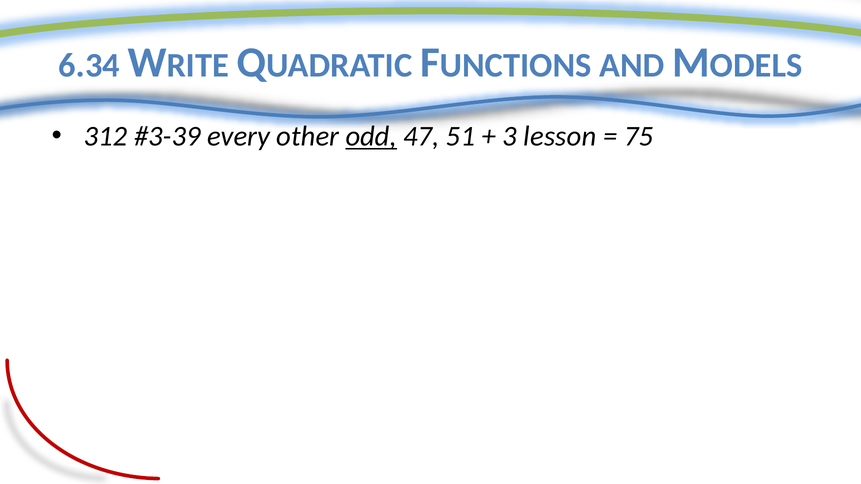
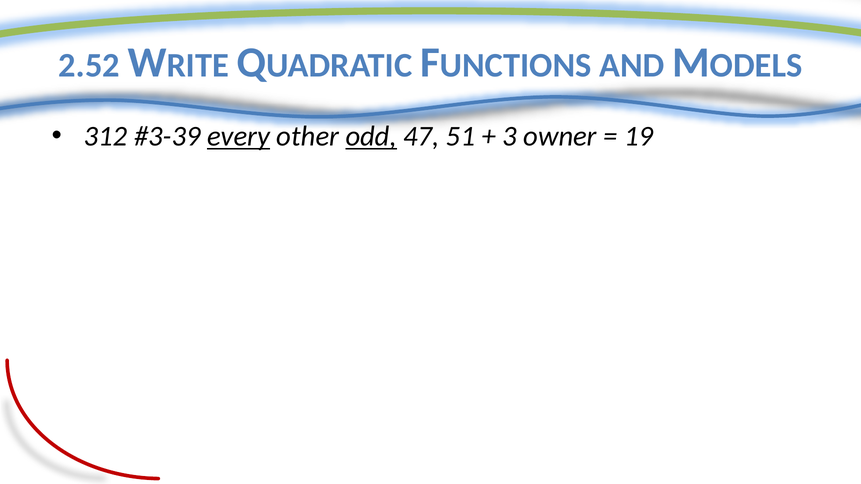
6.34: 6.34 -> 2.52
every underline: none -> present
lesson: lesson -> owner
75: 75 -> 19
